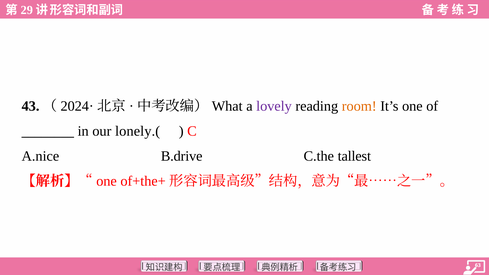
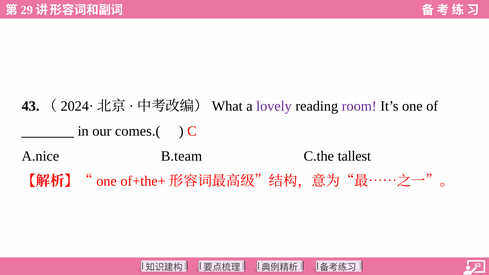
room colour: orange -> purple
lonely.(: lonely.( -> comes.(
B.drive: B.drive -> B.team
